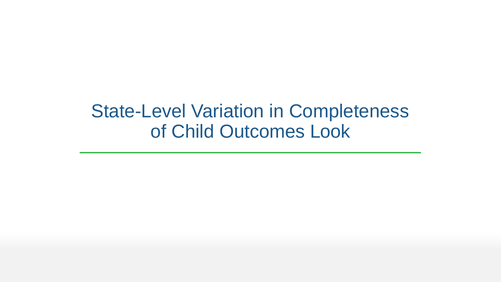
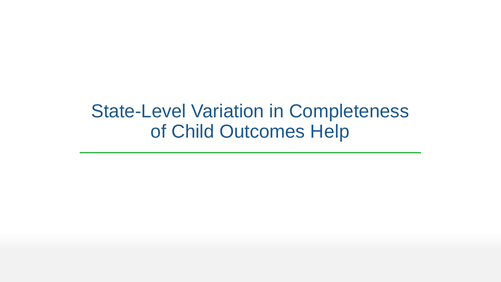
Look: Look -> Help
